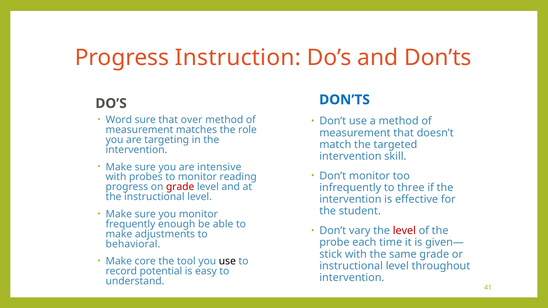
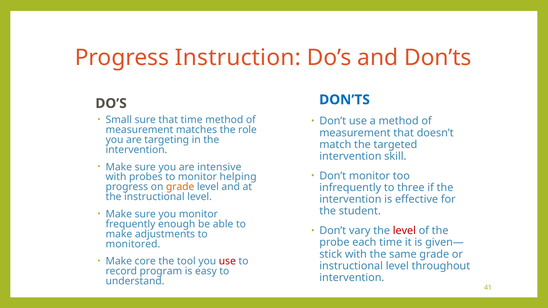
Word: Word -> Small
that over: over -> time
reading: reading -> helping
grade at (180, 187) colour: red -> orange
behavioral: behavioral -> monitored
use at (227, 261) colour: black -> red
potential: potential -> program
